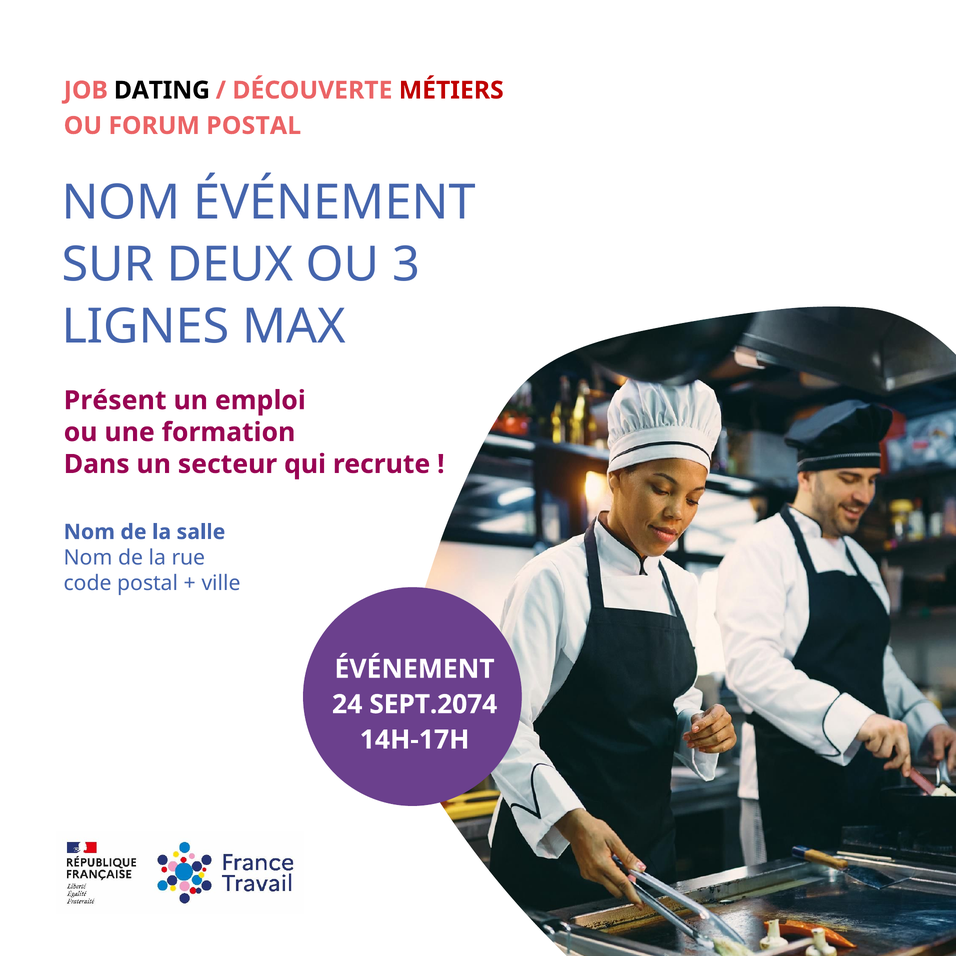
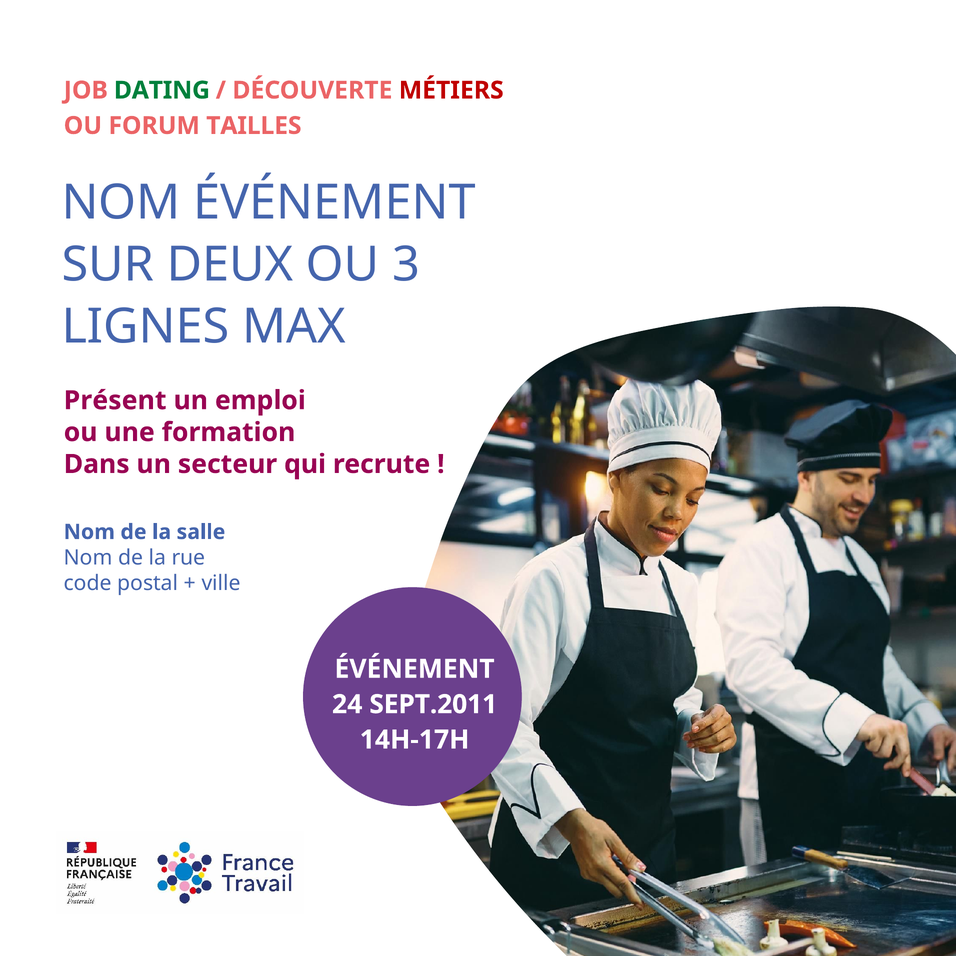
DATING colour: black -> green
FORUM POSTAL: POSTAL -> TAILLES
SEPT.2074: SEPT.2074 -> SEPT.2011
